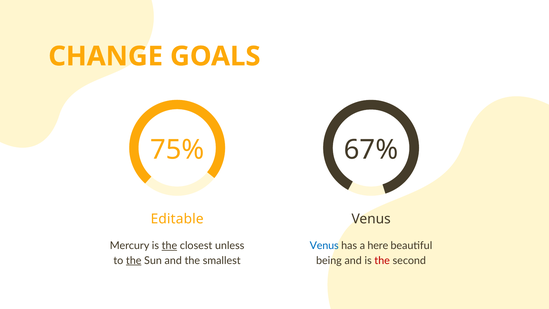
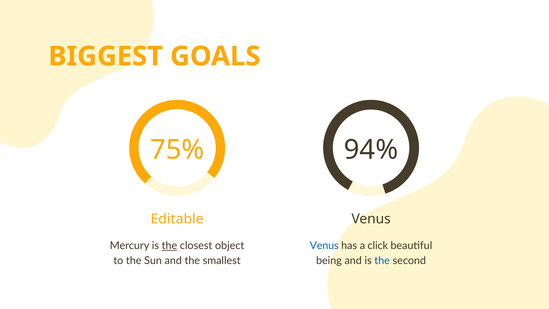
CHANGE: CHANGE -> BIGGEST
67%: 67% -> 94%
unless: unless -> object
here: here -> click
the at (134, 260) underline: present -> none
the at (382, 260) colour: red -> blue
